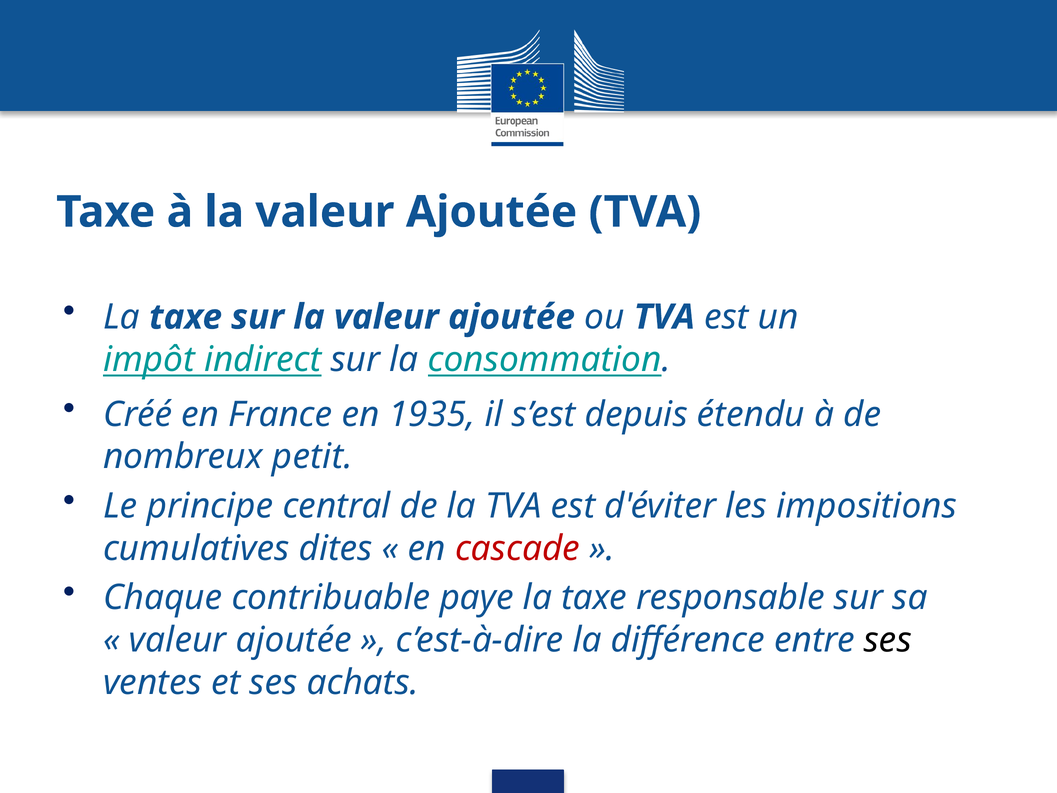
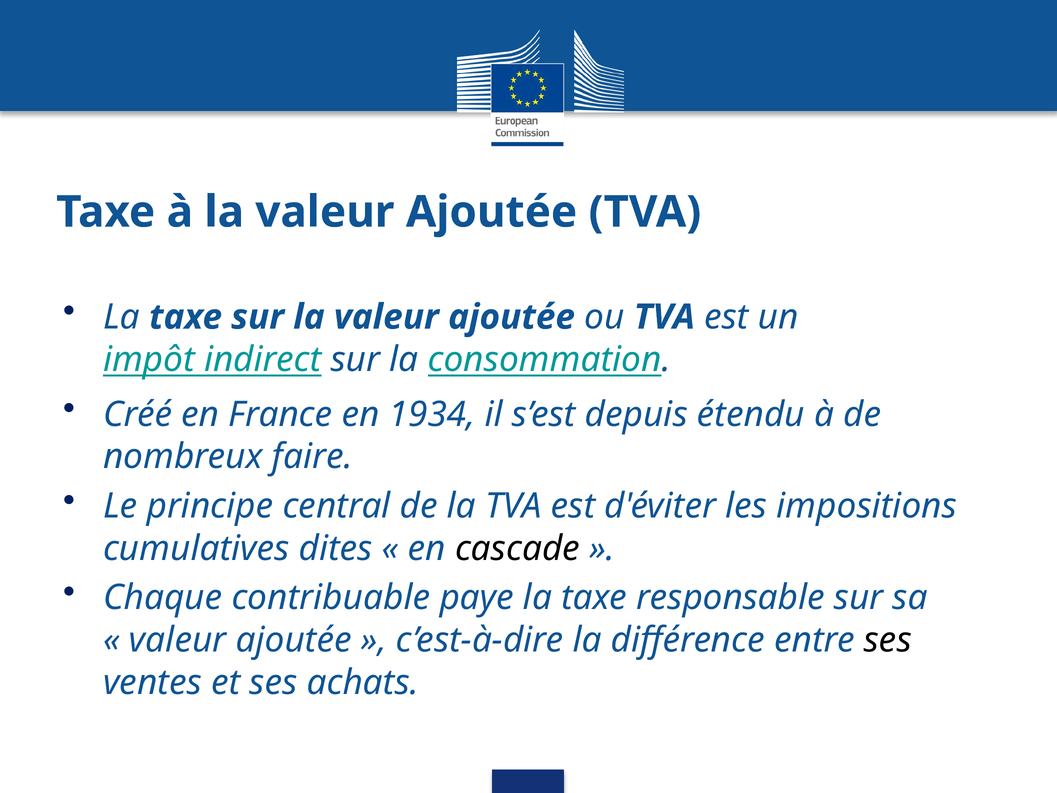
1935: 1935 -> 1934
petit: petit -> faire
cascade colour: red -> black
